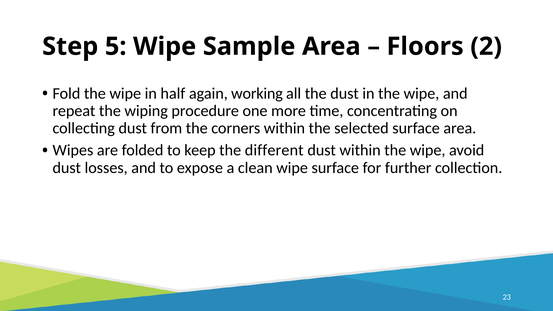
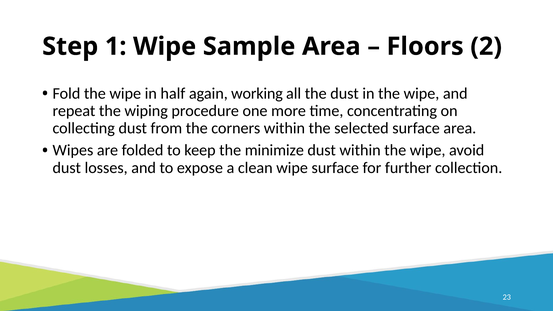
5: 5 -> 1
different: different -> minimize
